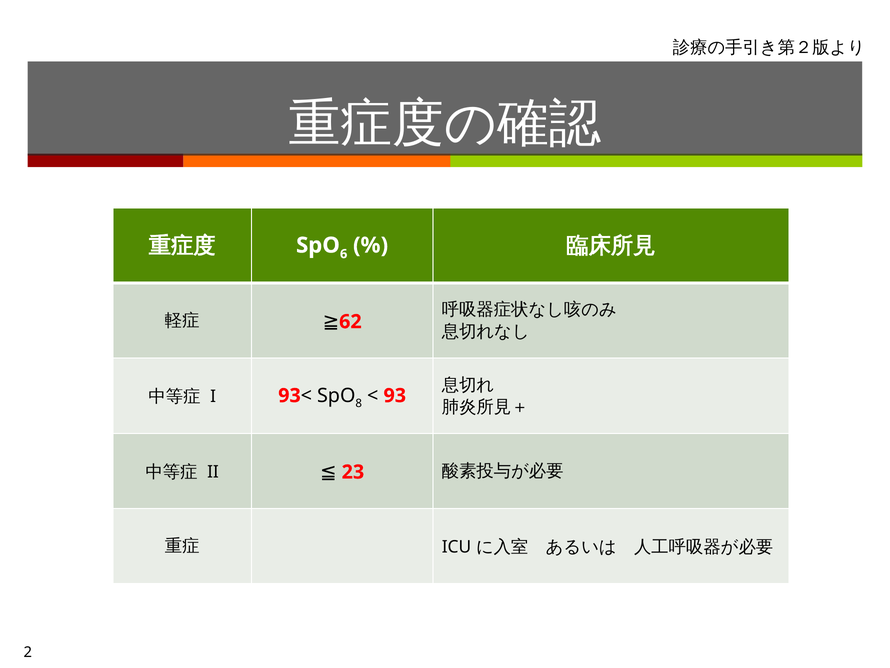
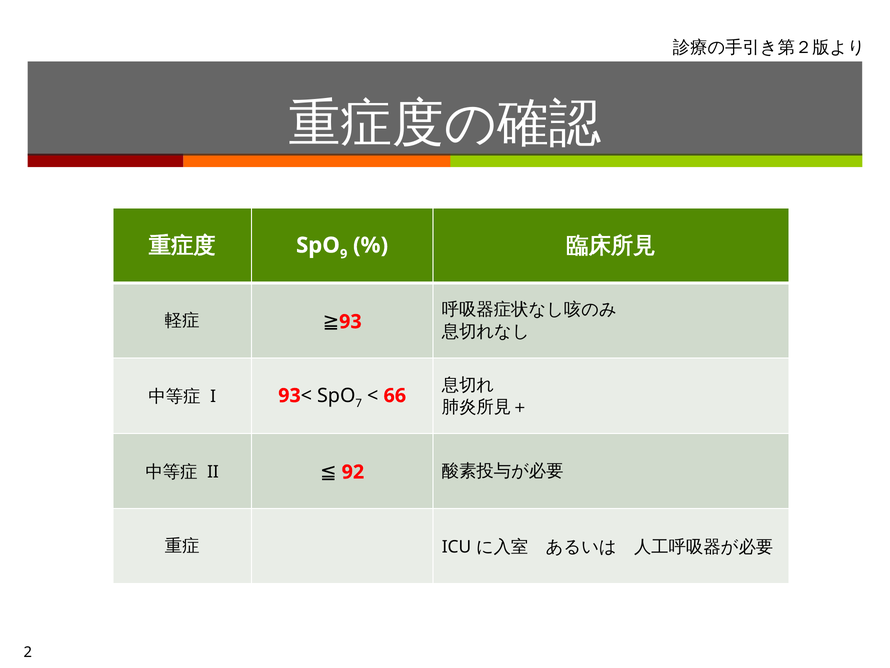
6: 6 -> 9
62: 62 -> 93
8: 8 -> 7
93: 93 -> 66
23: 23 -> 92
